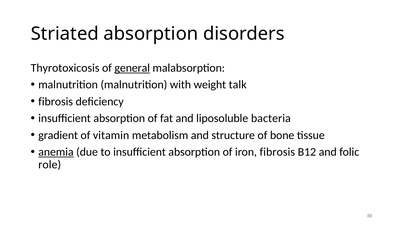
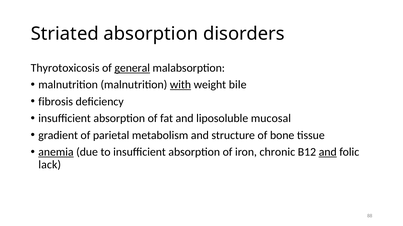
with underline: none -> present
talk: talk -> bile
bacteria: bacteria -> mucosal
vitamin: vitamin -> parietal
iron fibrosis: fibrosis -> chronic
and at (328, 152) underline: none -> present
role: role -> lack
